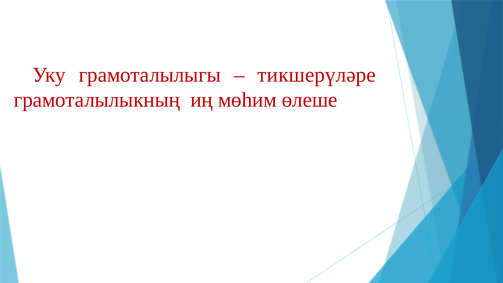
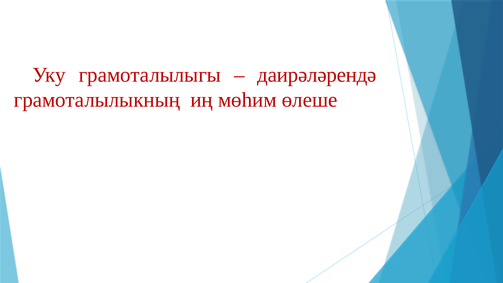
тикшерүләре: тикшерүләре -> даирәләрендә
